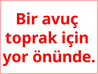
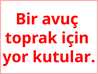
önünde: önünde -> kutular
